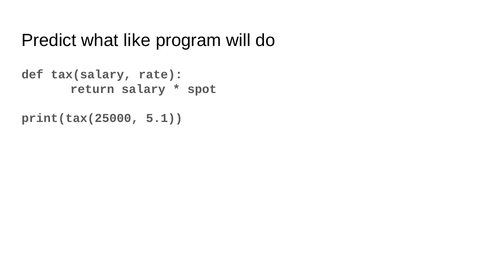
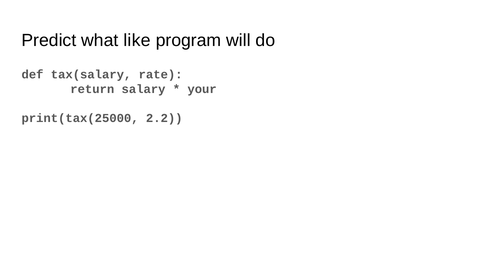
spot: spot -> your
5.1: 5.1 -> 2.2
